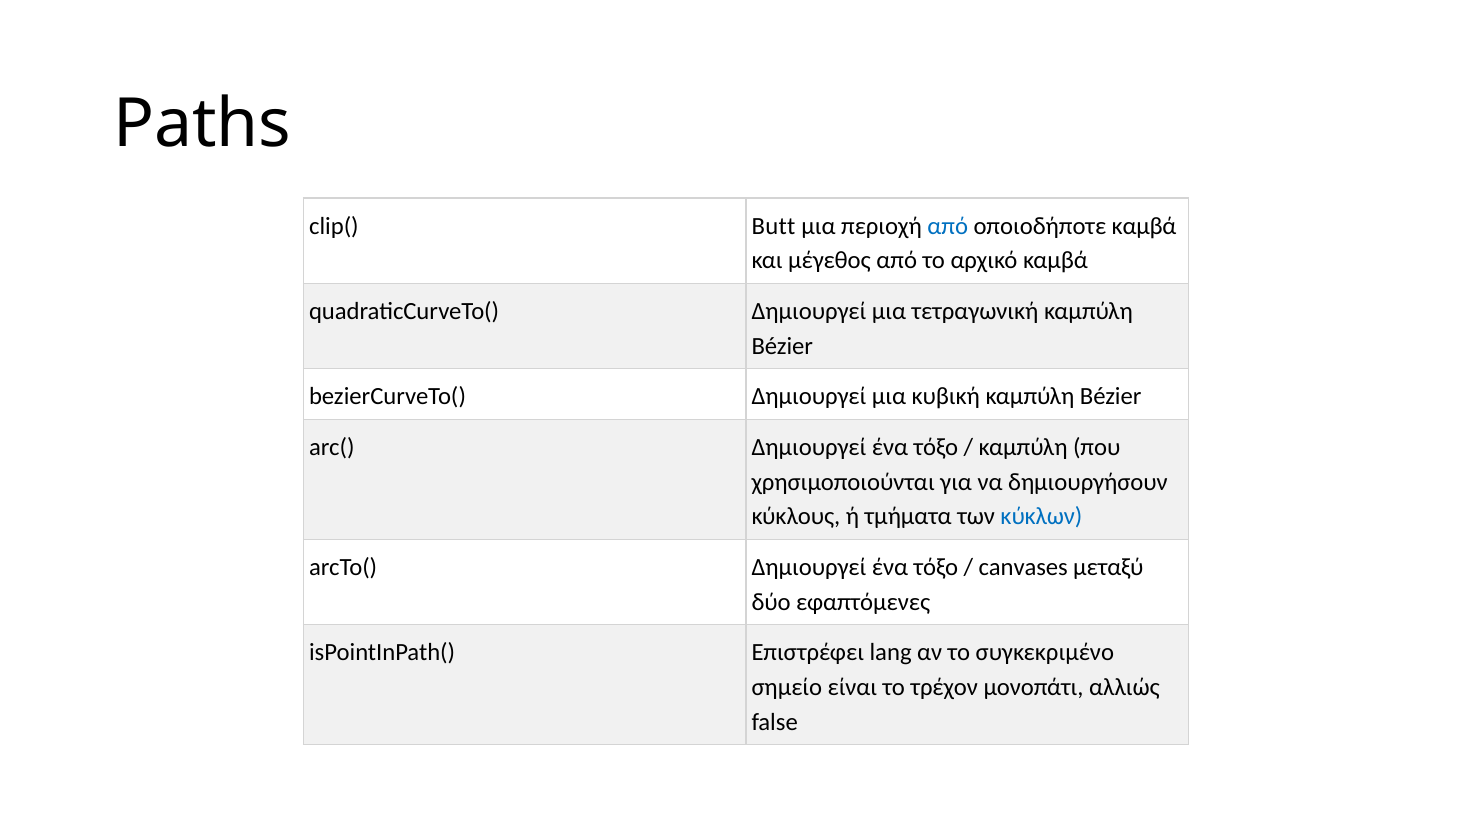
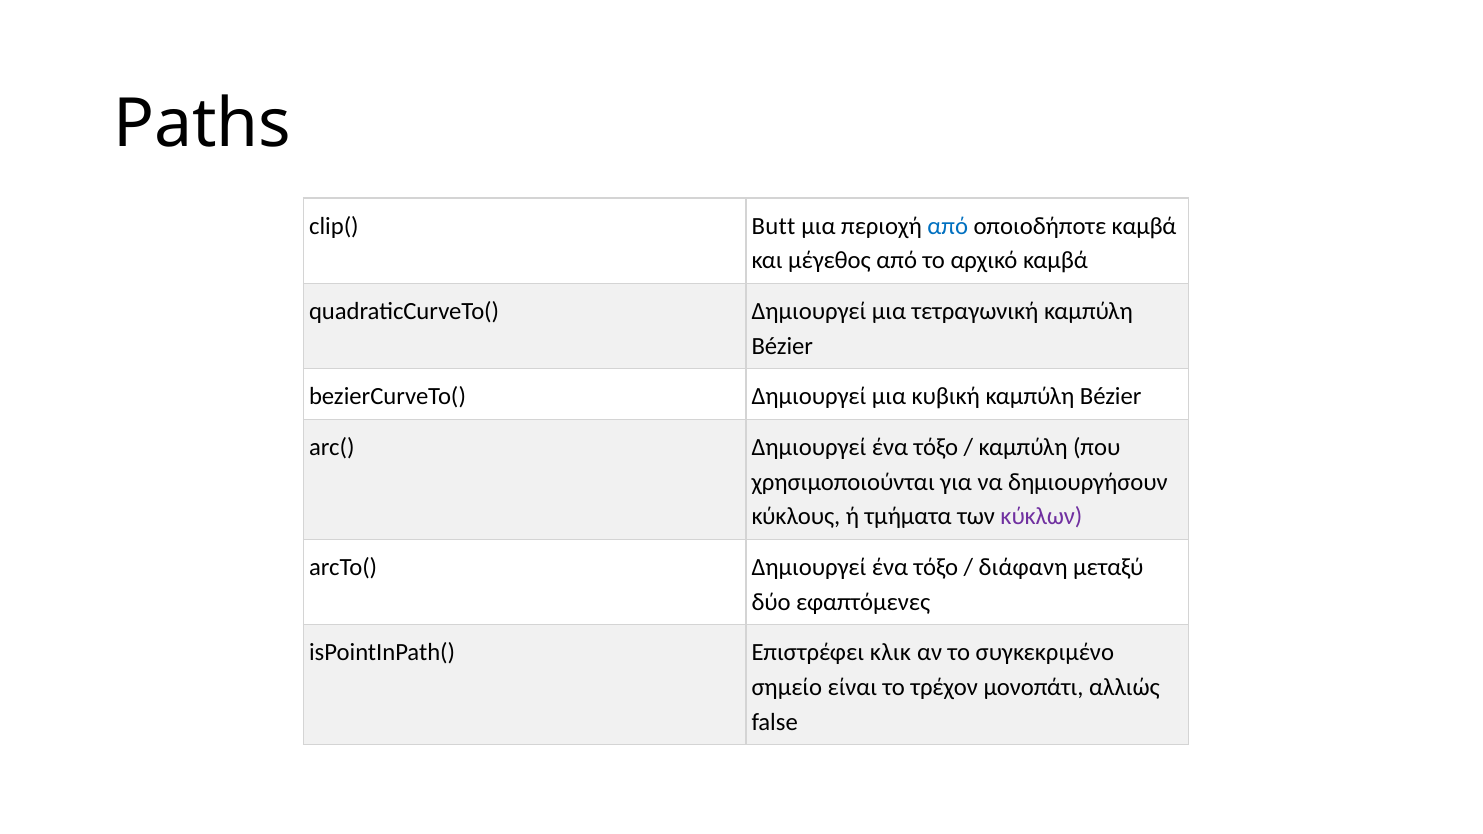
κύκλων colour: blue -> purple
canvases: canvases -> διάφανη
lang: lang -> κλικ
